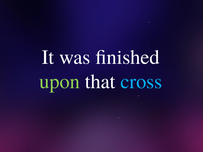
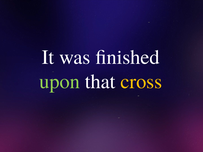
cross colour: light blue -> yellow
